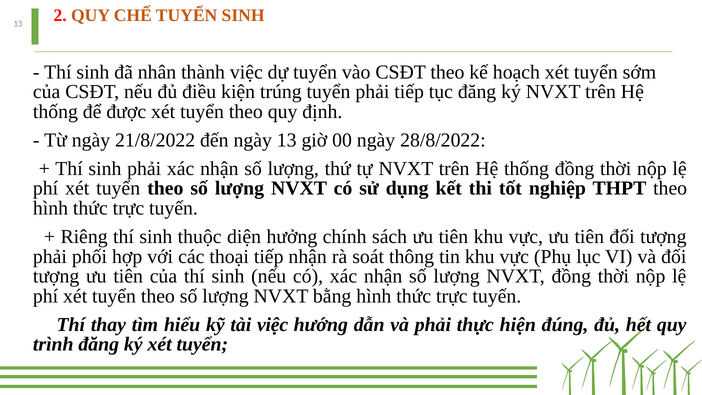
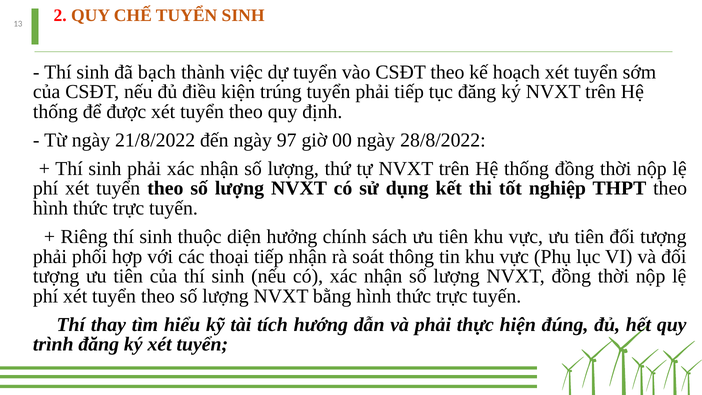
nhân: nhân -> bạch
ngày 13: 13 -> 97
tài việc: việc -> tích
